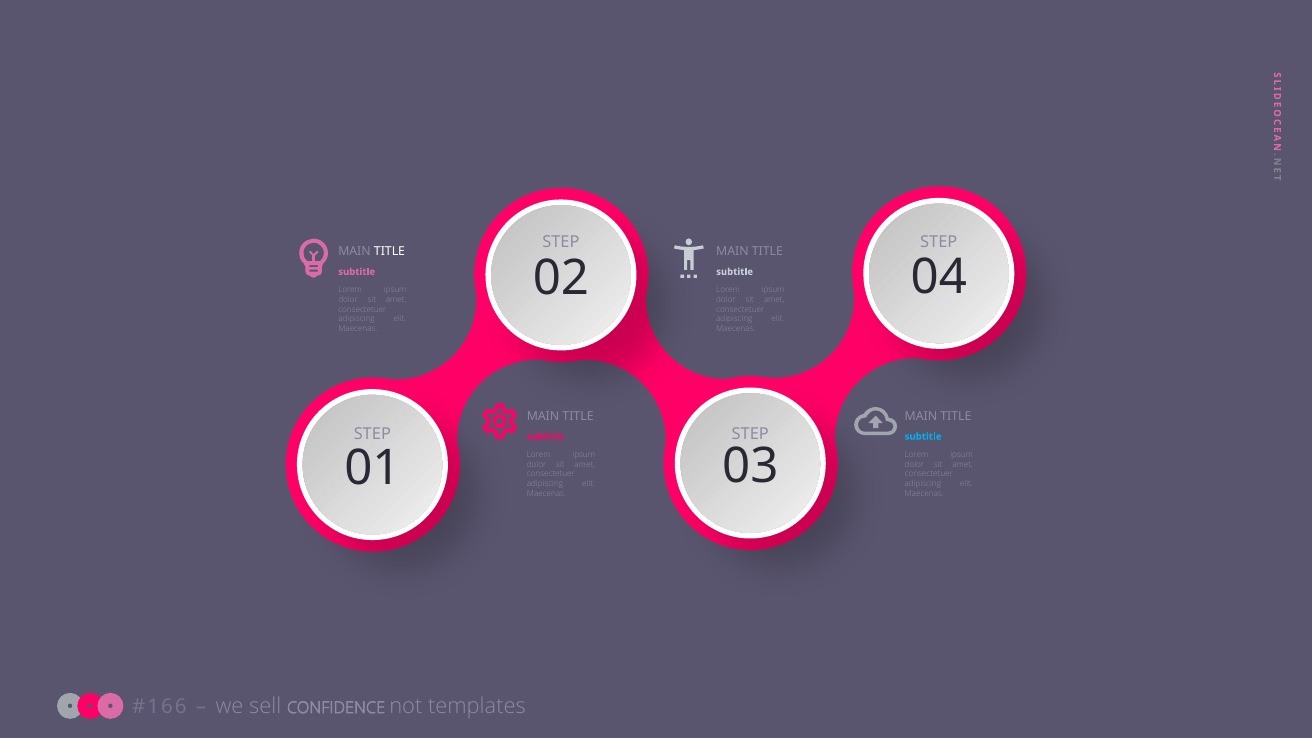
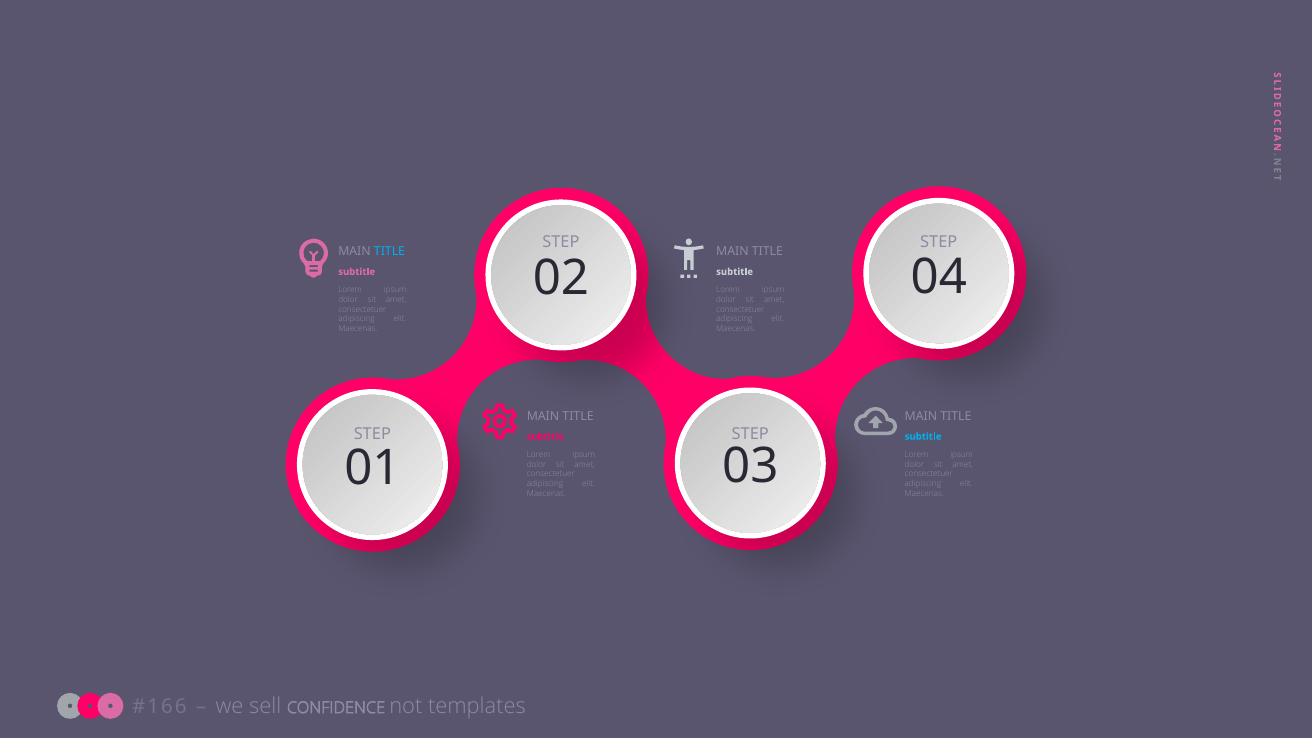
TITLE at (389, 251) colour: white -> light blue
